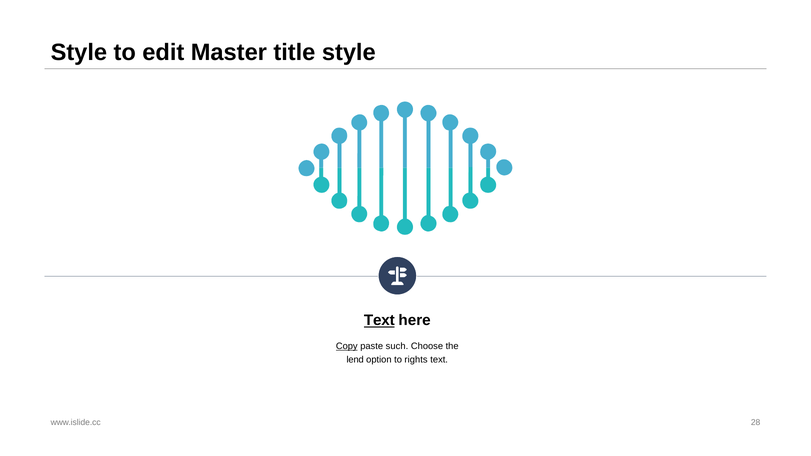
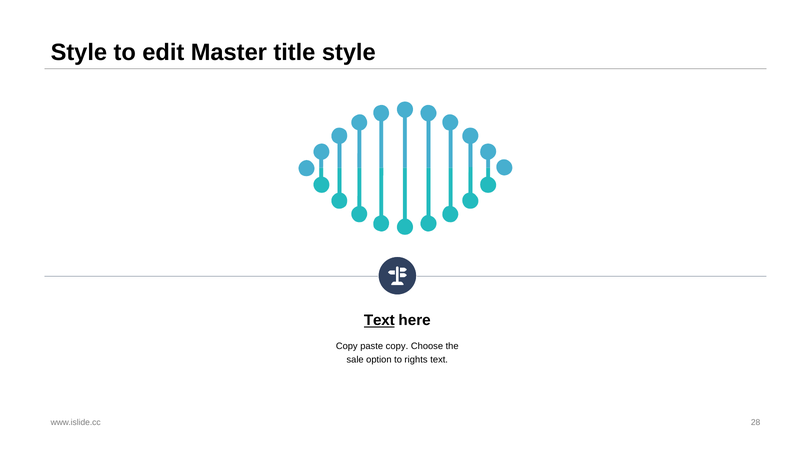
Copy at (347, 346) underline: present -> none
paste such: such -> copy
lend: lend -> sale
